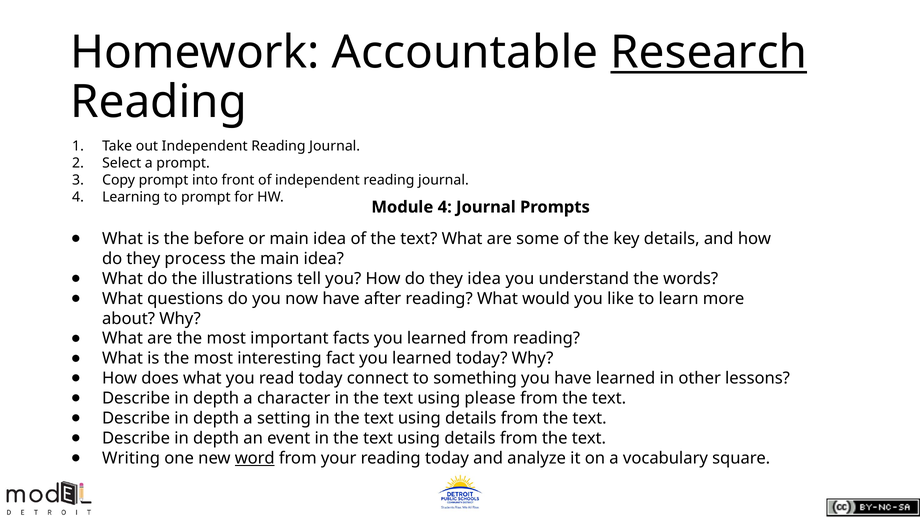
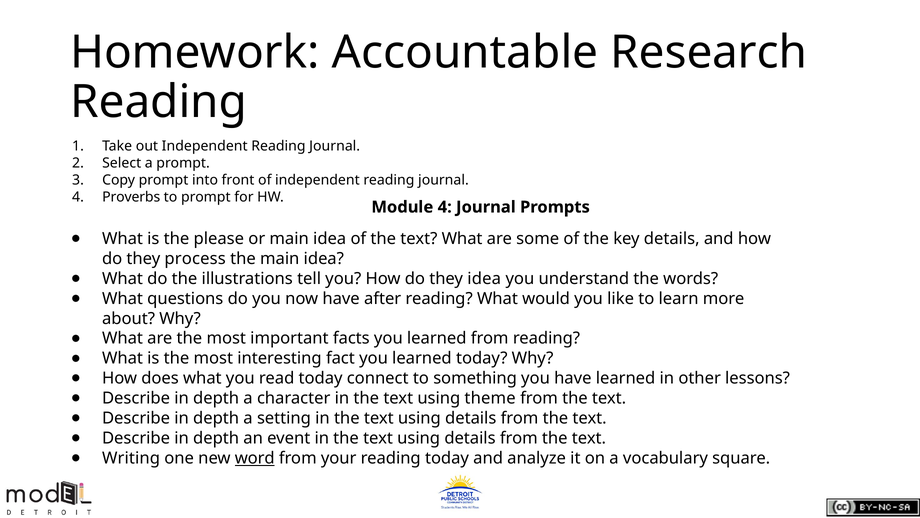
Research underline: present -> none
Learning: Learning -> Proverbs
before: before -> please
please: please -> theme
